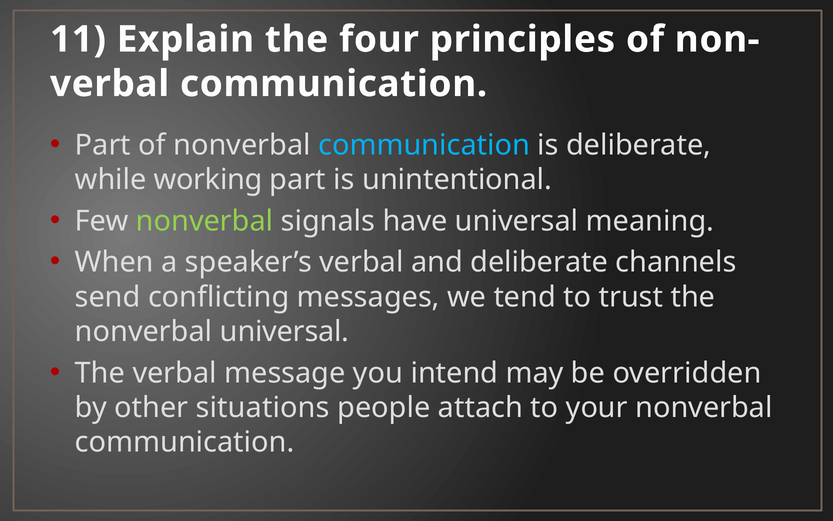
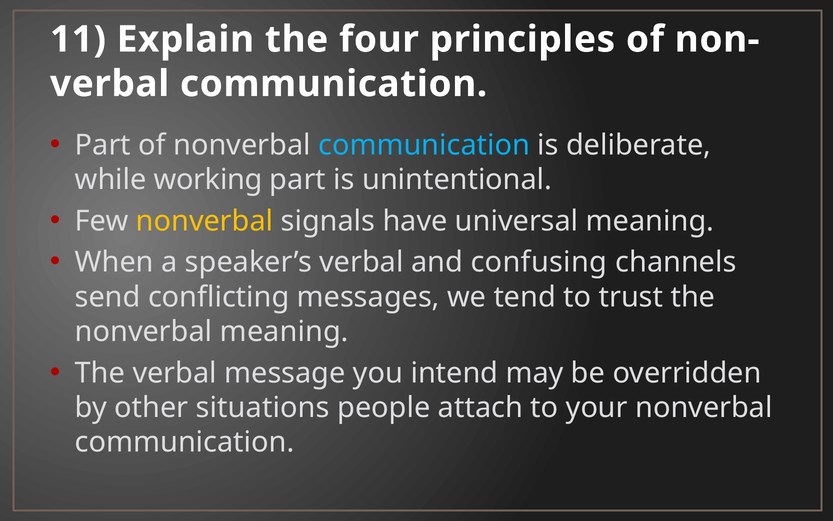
nonverbal at (205, 221) colour: light green -> yellow
and deliberate: deliberate -> confusing
nonverbal universal: universal -> meaning
